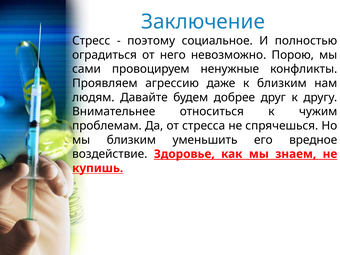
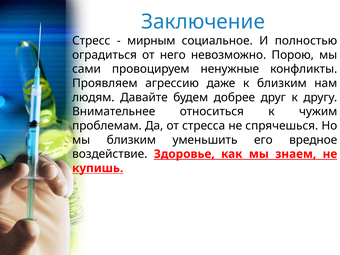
поэтому: поэтому -> мирным
